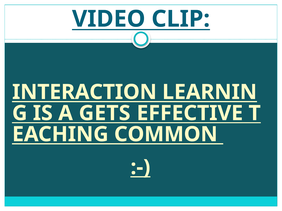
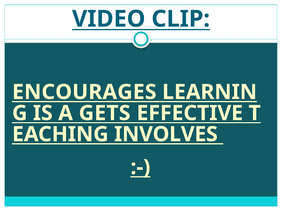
INTERACTION: INTERACTION -> ENCOURAGES
COMMON: COMMON -> INVOLVES
